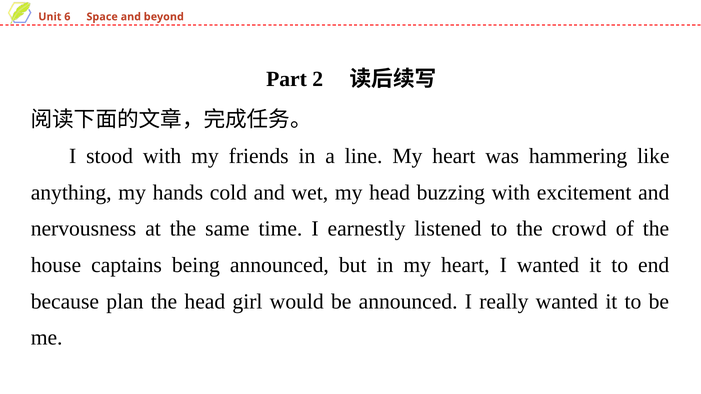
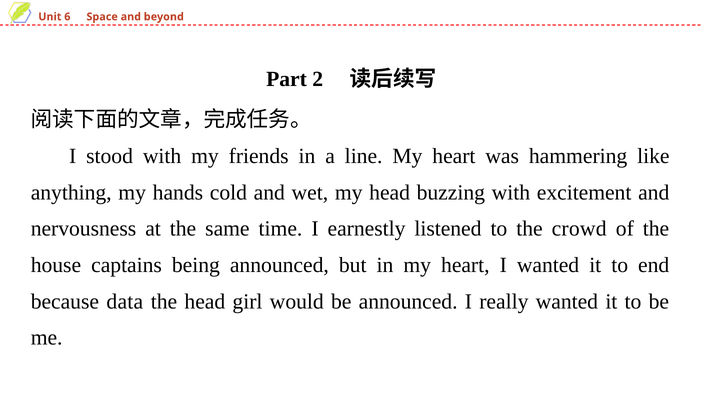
plan: plan -> data
